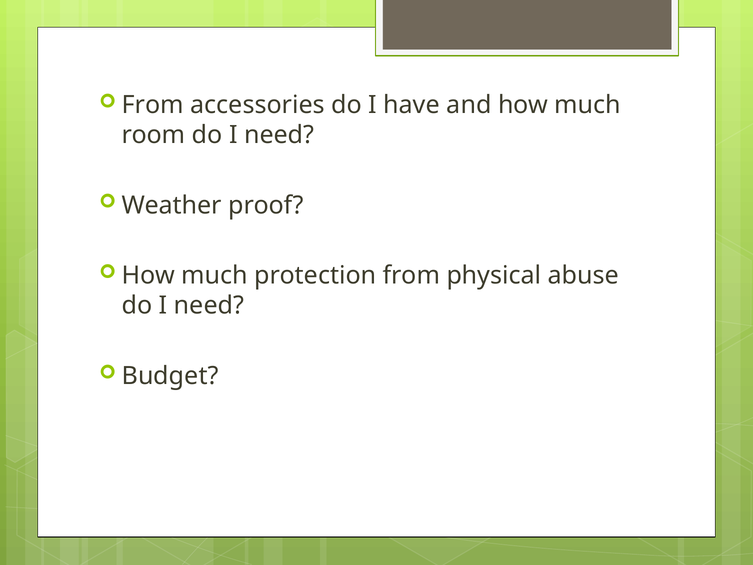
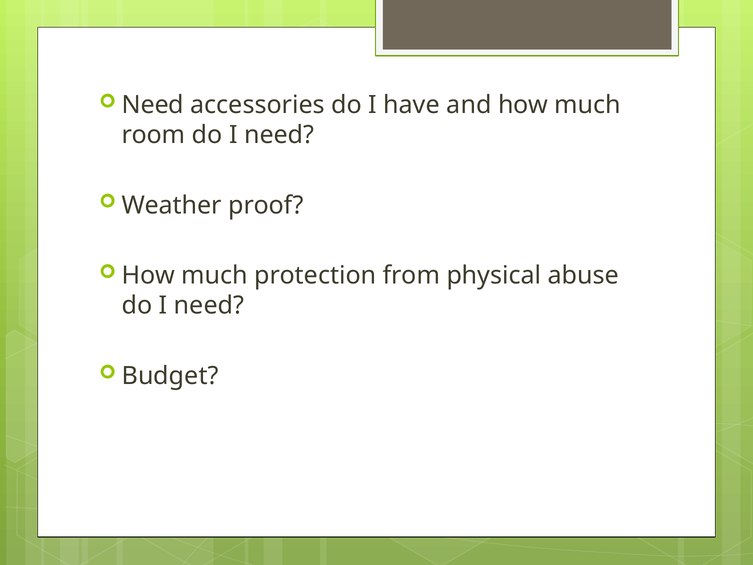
From at (153, 105): From -> Need
